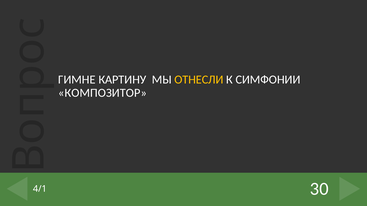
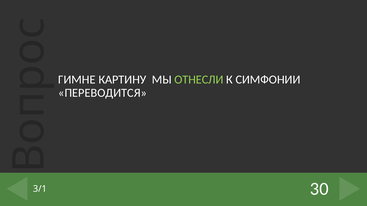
ОТНЕСЛИ colour: yellow -> light green
КОМПОЗИТОР: КОМПОЗИТОР -> ПЕРЕВОДИТСЯ
4/1: 4/1 -> 3/1
